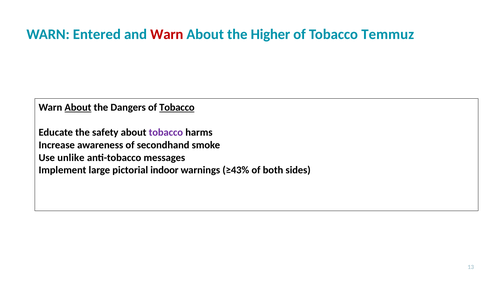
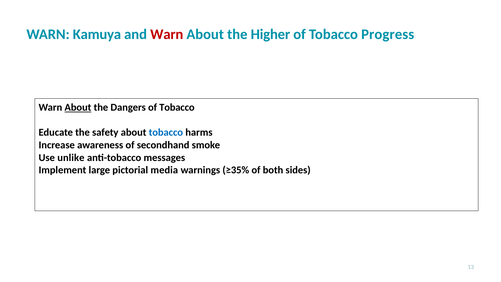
Entered: Entered -> Kamuya
Temmuz: Temmuz -> Progress
Tobacco at (177, 107) underline: present -> none
tobacco at (166, 132) colour: purple -> blue
indoor: indoor -> media
≥43%: ≥43% -> ≥35%
